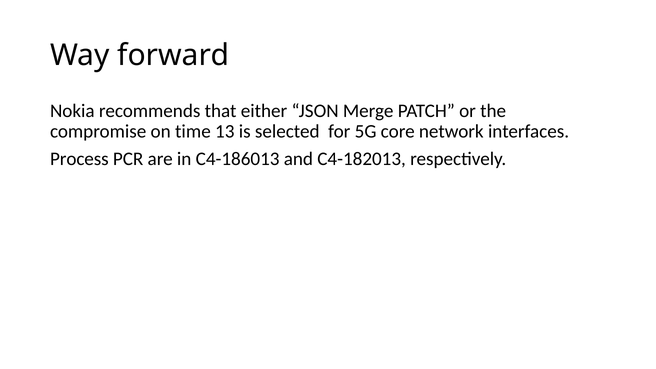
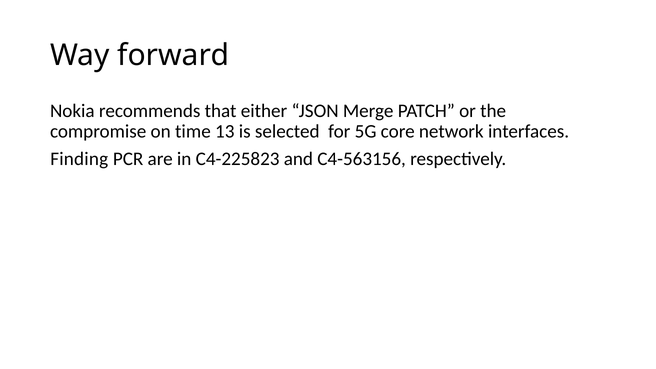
Process: Process -> Finding
C4-186013: C4-186013 -> C4-225823
C4-182013: C4-182013 -> C4-563156
